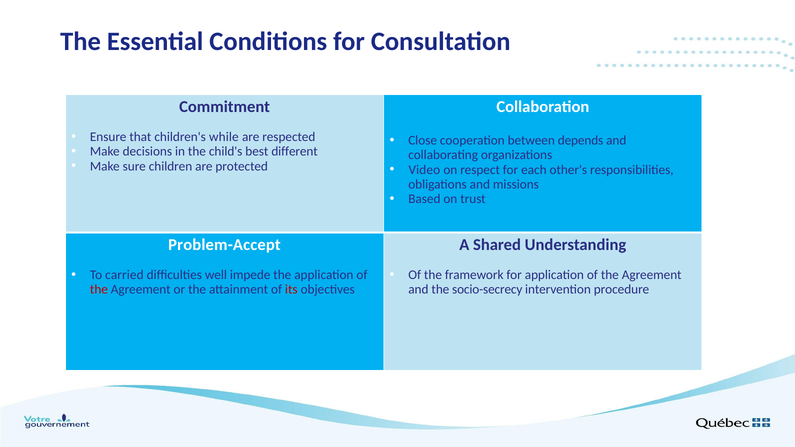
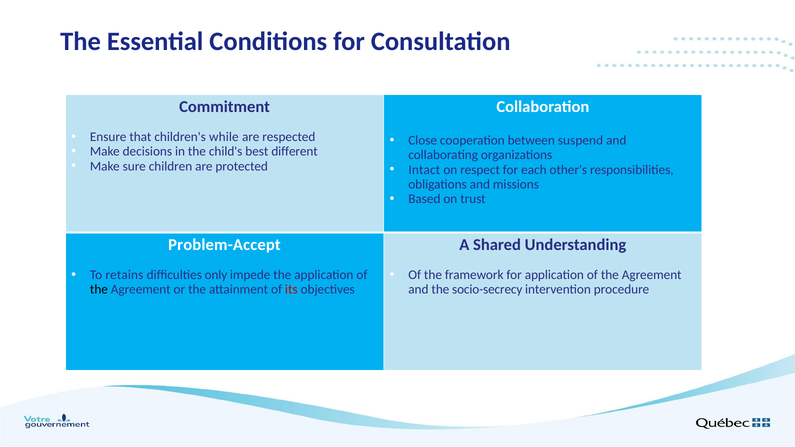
depends: depends -> suspend
Video: Video -> Intact
carried: carried -> retains
well: well -> only
the at (99, 290) colour: red -> black
